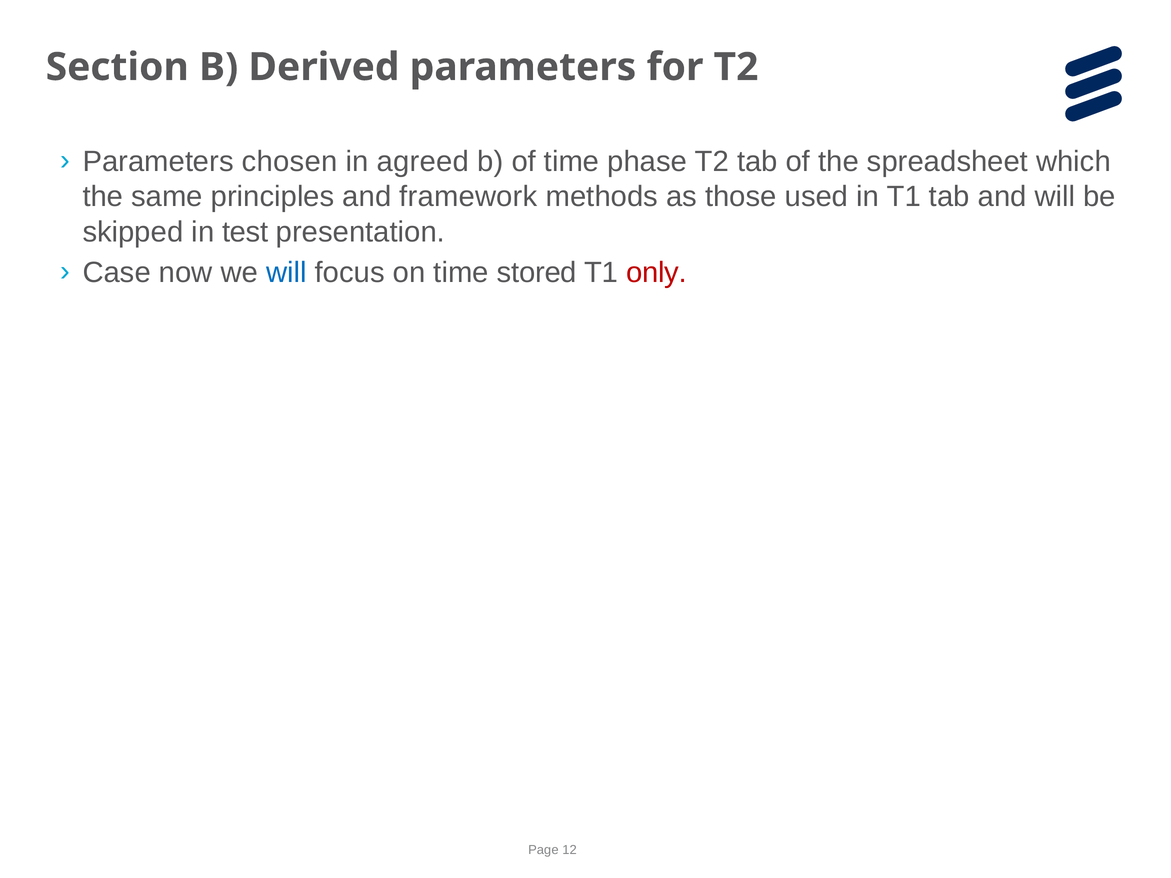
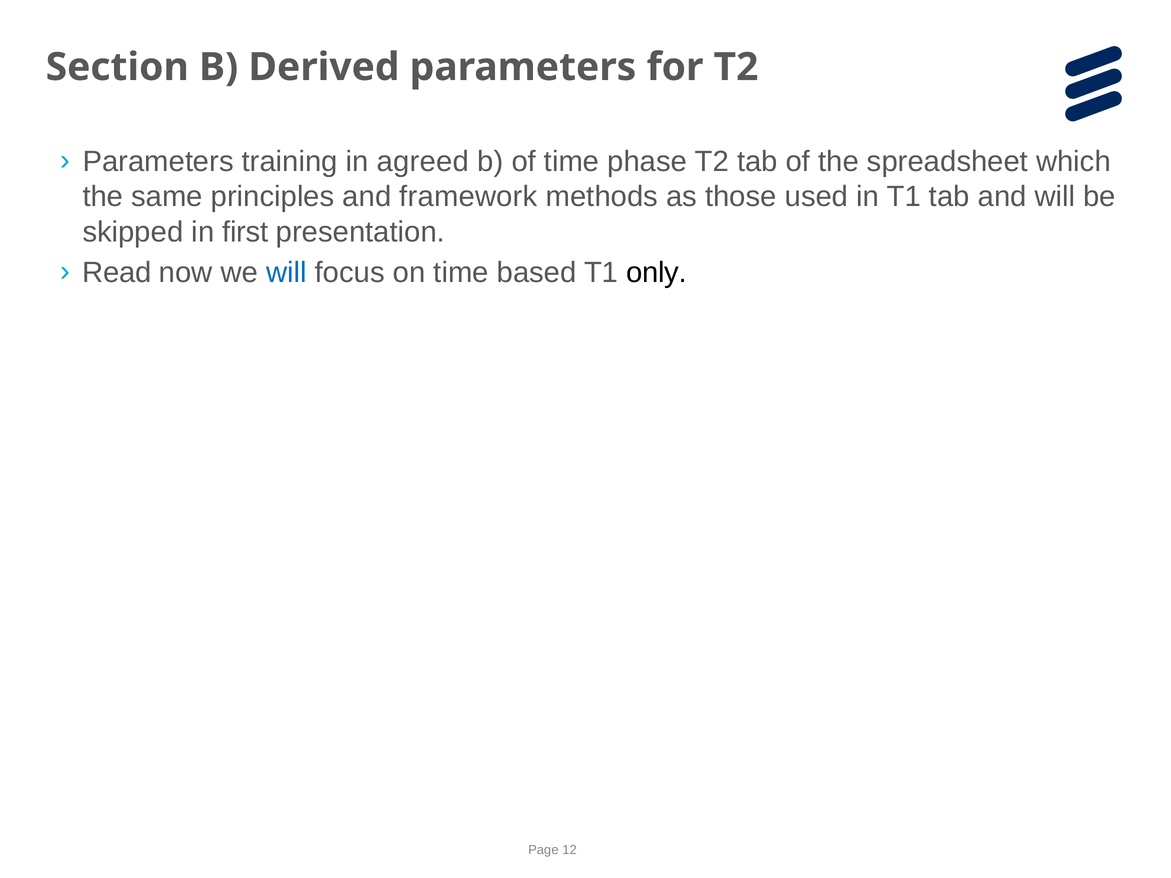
chosen: chosen -> training
test: test -> first
Case: Case -> Read
stored: stored -> based
only colour: red -> black
